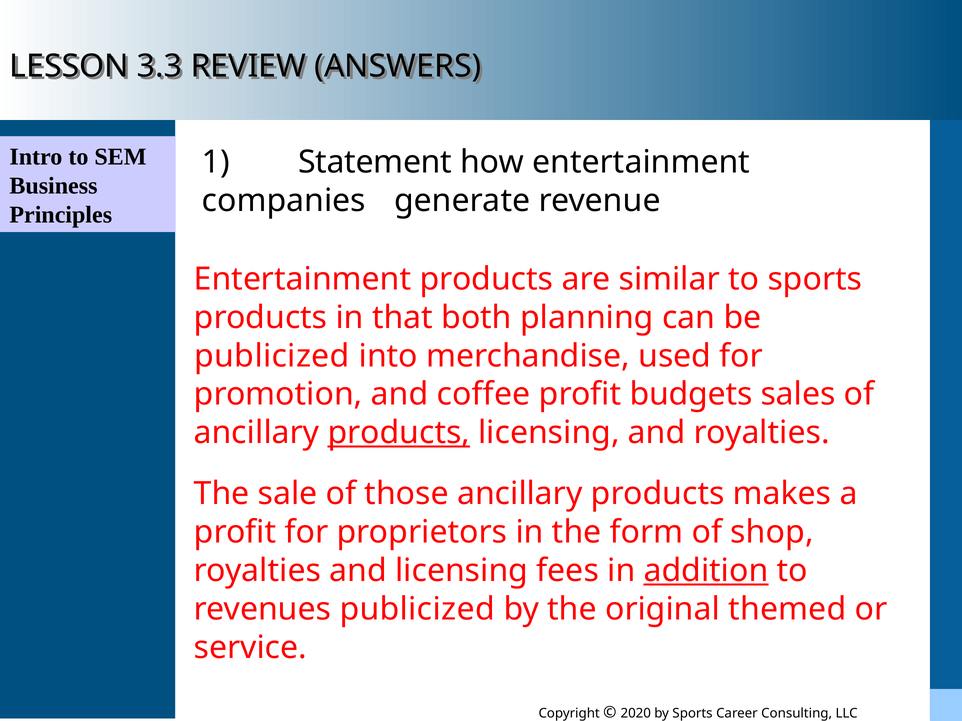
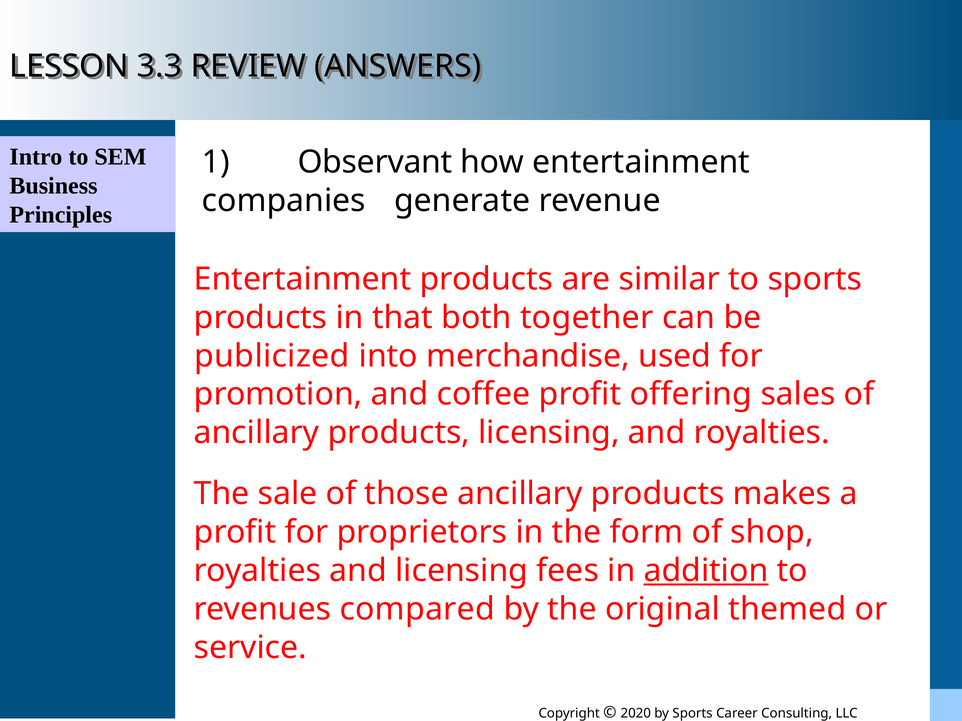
Statement: Statement -> Observant
planning: planning -> together
budgets: budgets -> offering
products at (399, 433) underline: present -> none
revenues publicized: publicized -> compared
